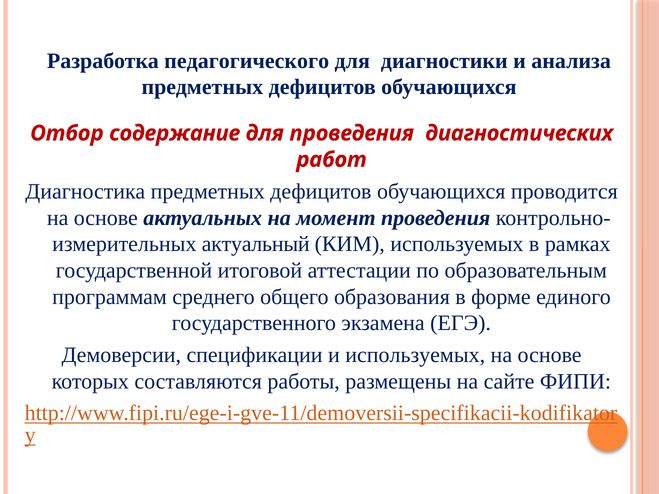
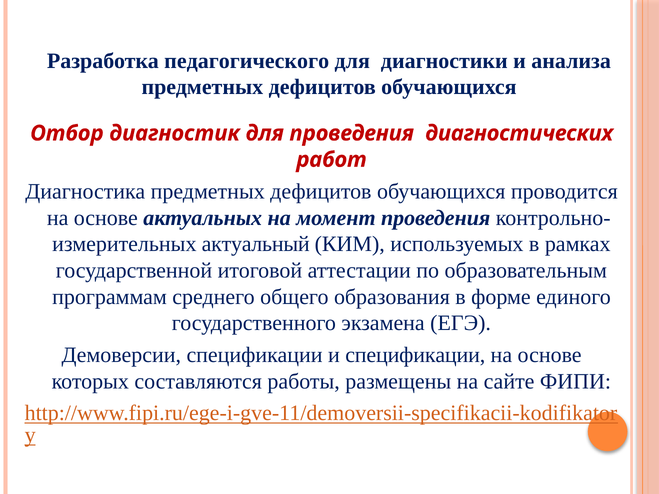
содержание: содержание -> диагностик
и используемых: используемых -> спецификации
